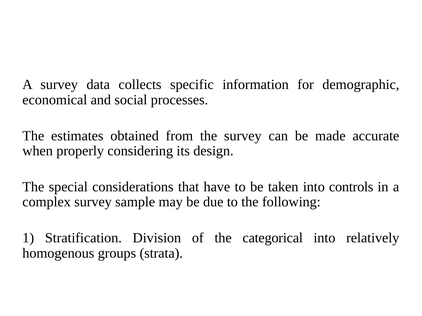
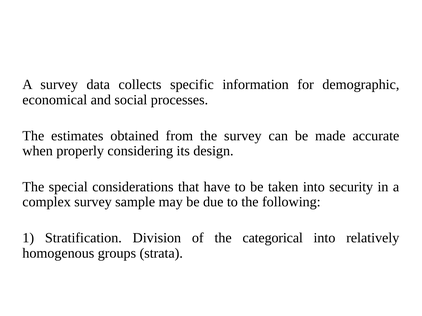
controls: controls -> security
